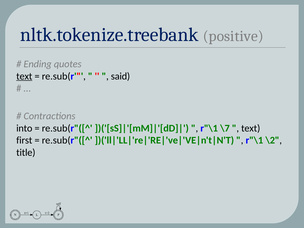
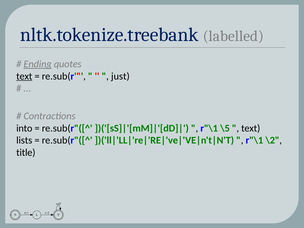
positive: positive -> labelled
Ending underline: none -> present
said: said -> just
\7: \7 -> \5
first: first -> lists
